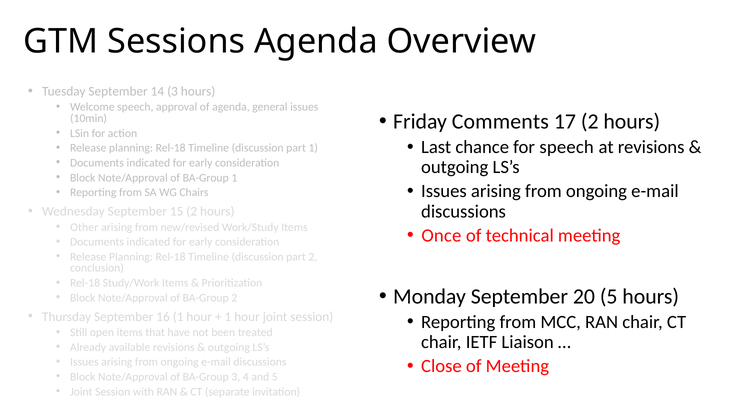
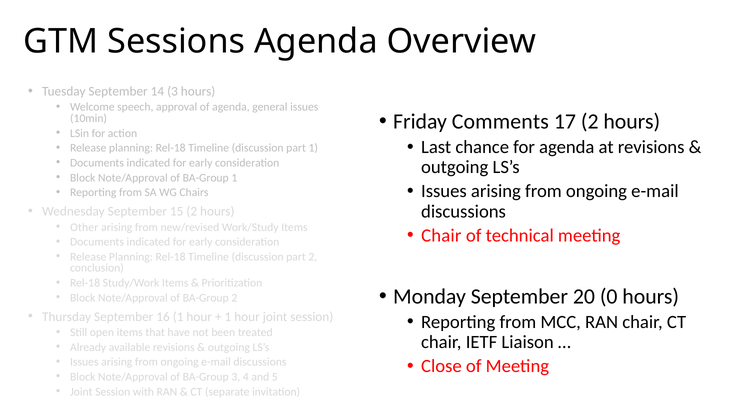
for speech: speech -> agenda
Once at (441, 236): Once -> Chair
20 5: 5 -> 0
